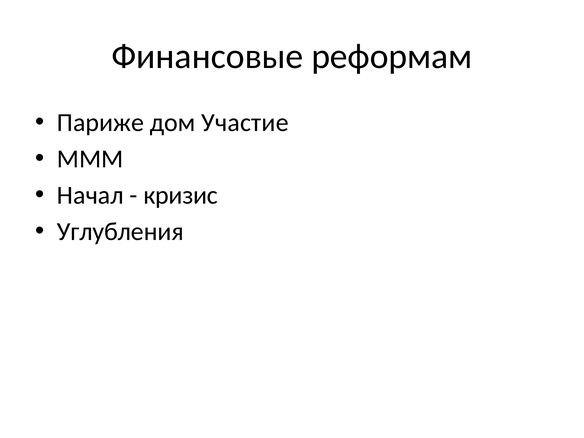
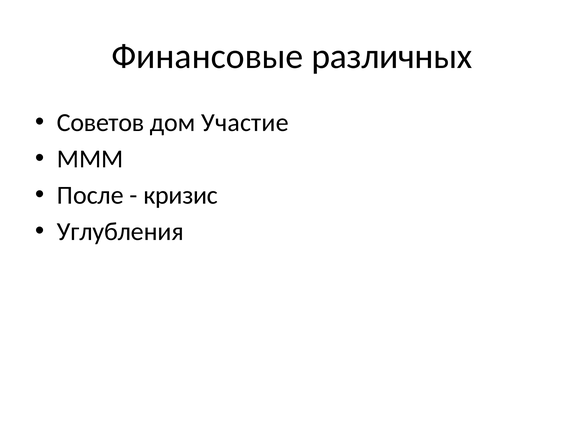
реформам: реформам -> различных
Париже: Париже -> Советов
Начал: Начал -> После
